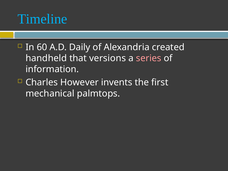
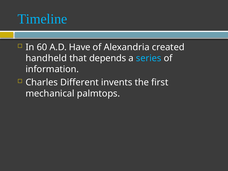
Daily: Daily -> Have
versions: versions -> depends
series colour: pink -> light blue
However: However -> Different
